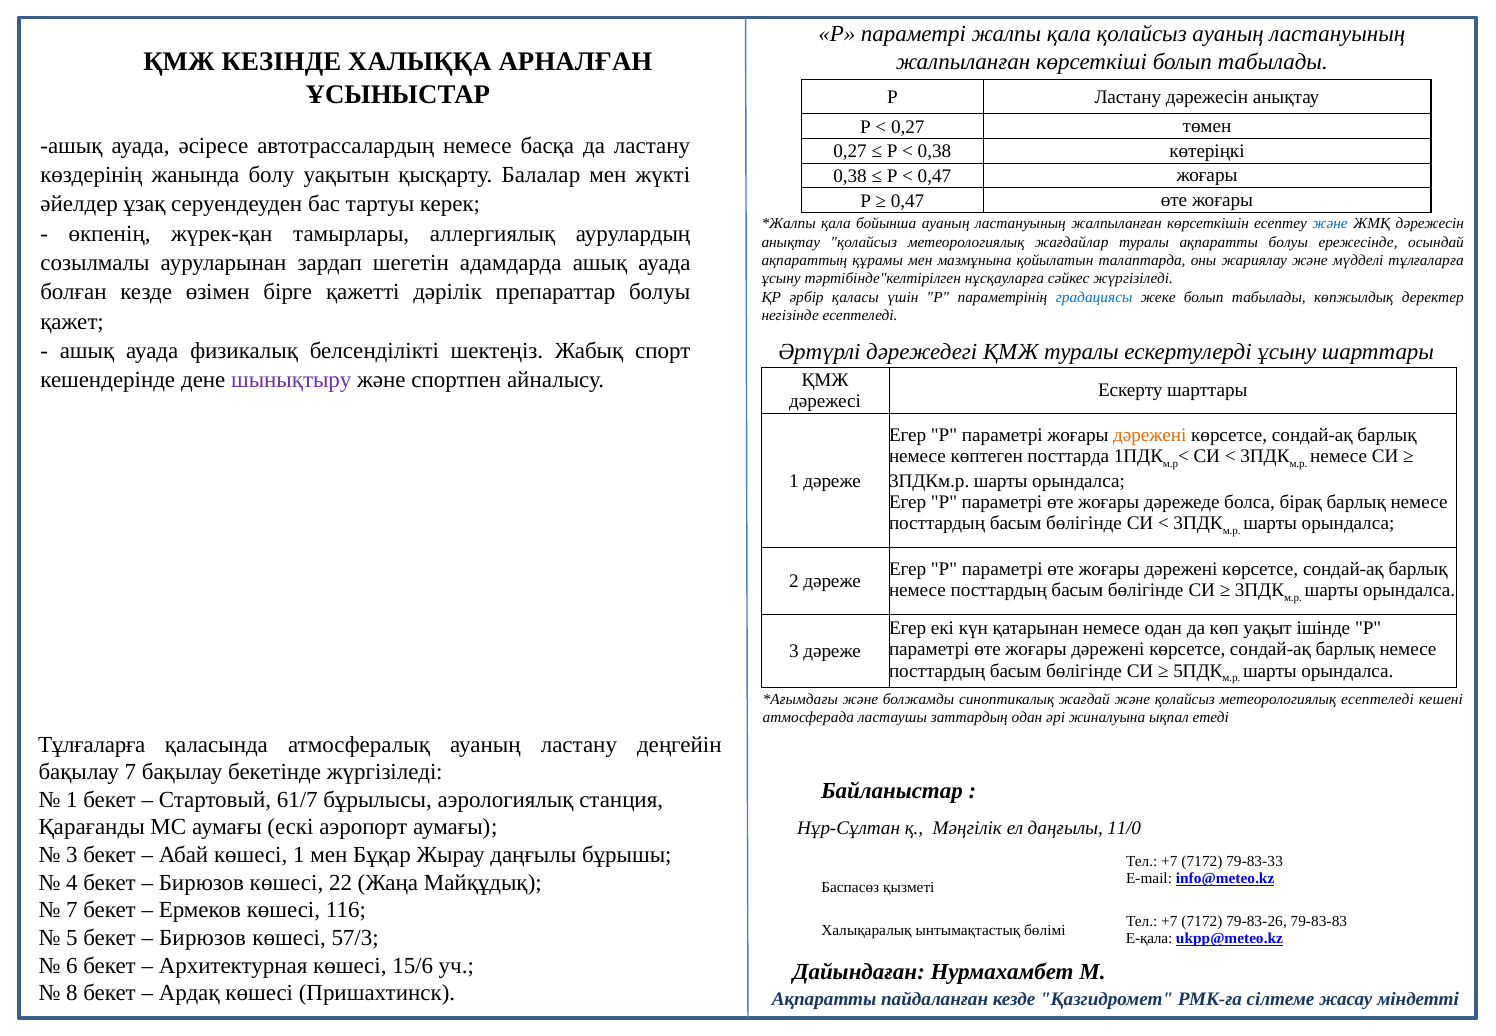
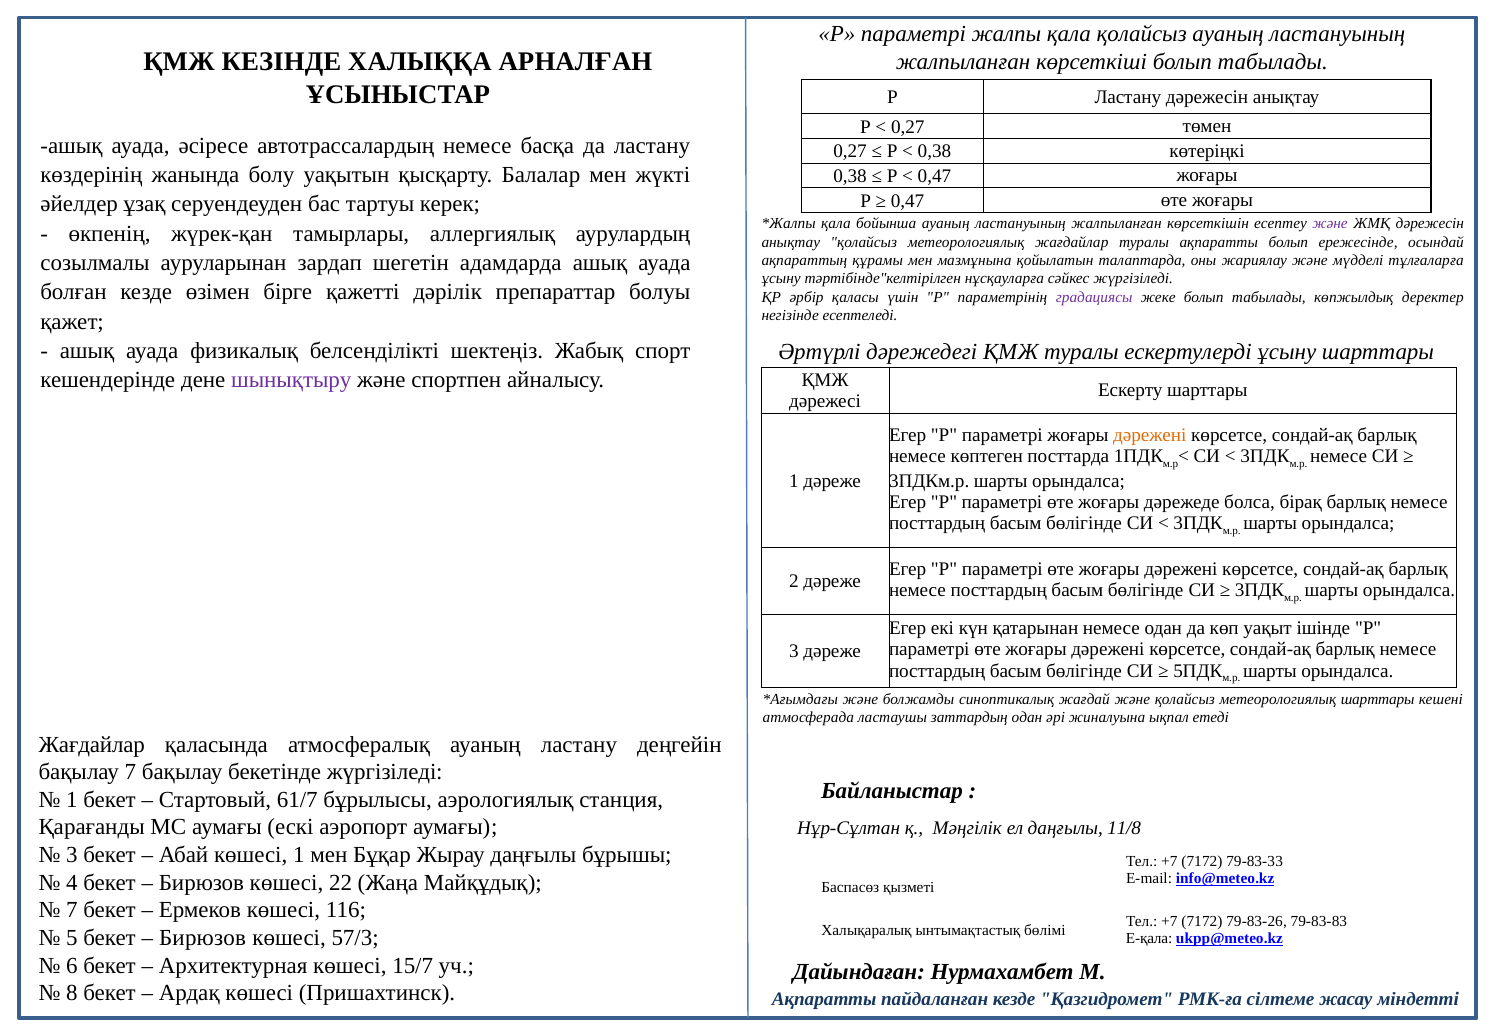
және at (1330, 224) colour: blue -> purple
ақпаратты болуы: болуы -> болып
градациясы colour: blue -> purple
метеорологиялық есептеледі: есептеледі -> шарттары
Тұлғаларға at (92, 744): Тұлғаларға -> Жағдайлар
11/0: 11/0 -> 11/8
15/6: 15/6 -> 15/7
